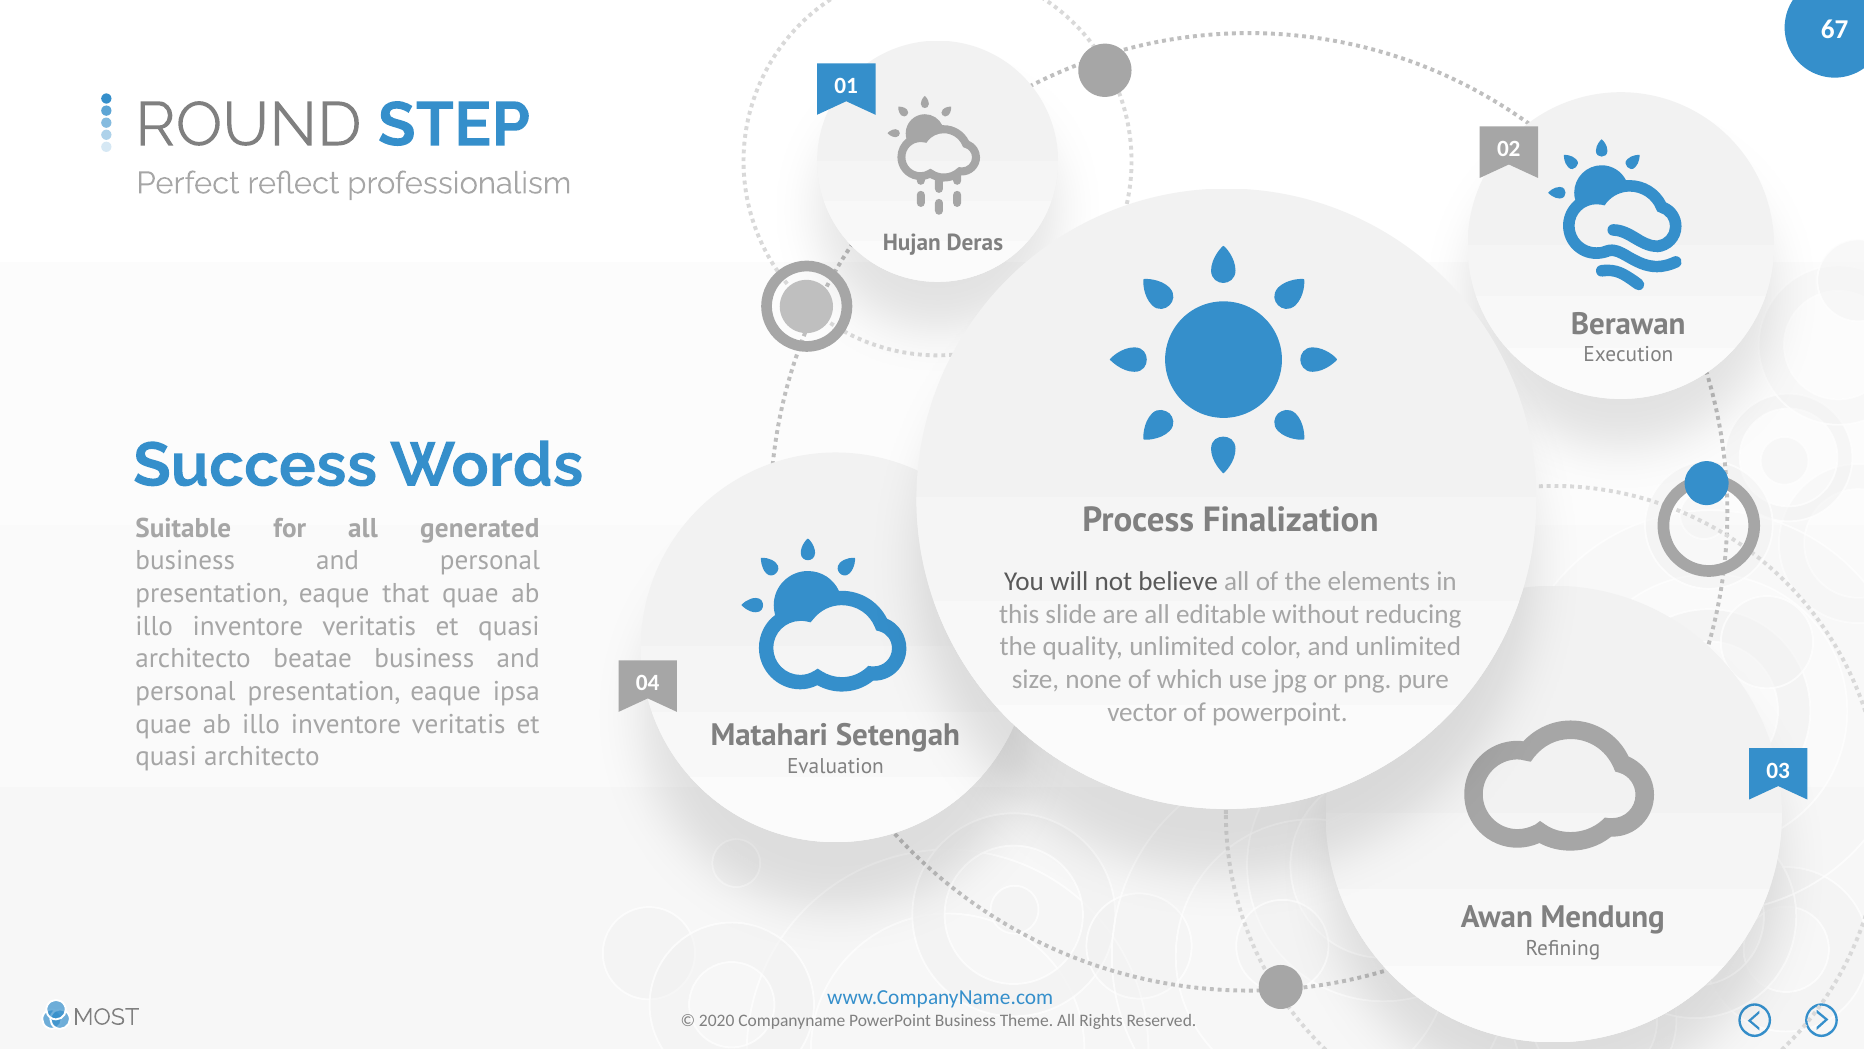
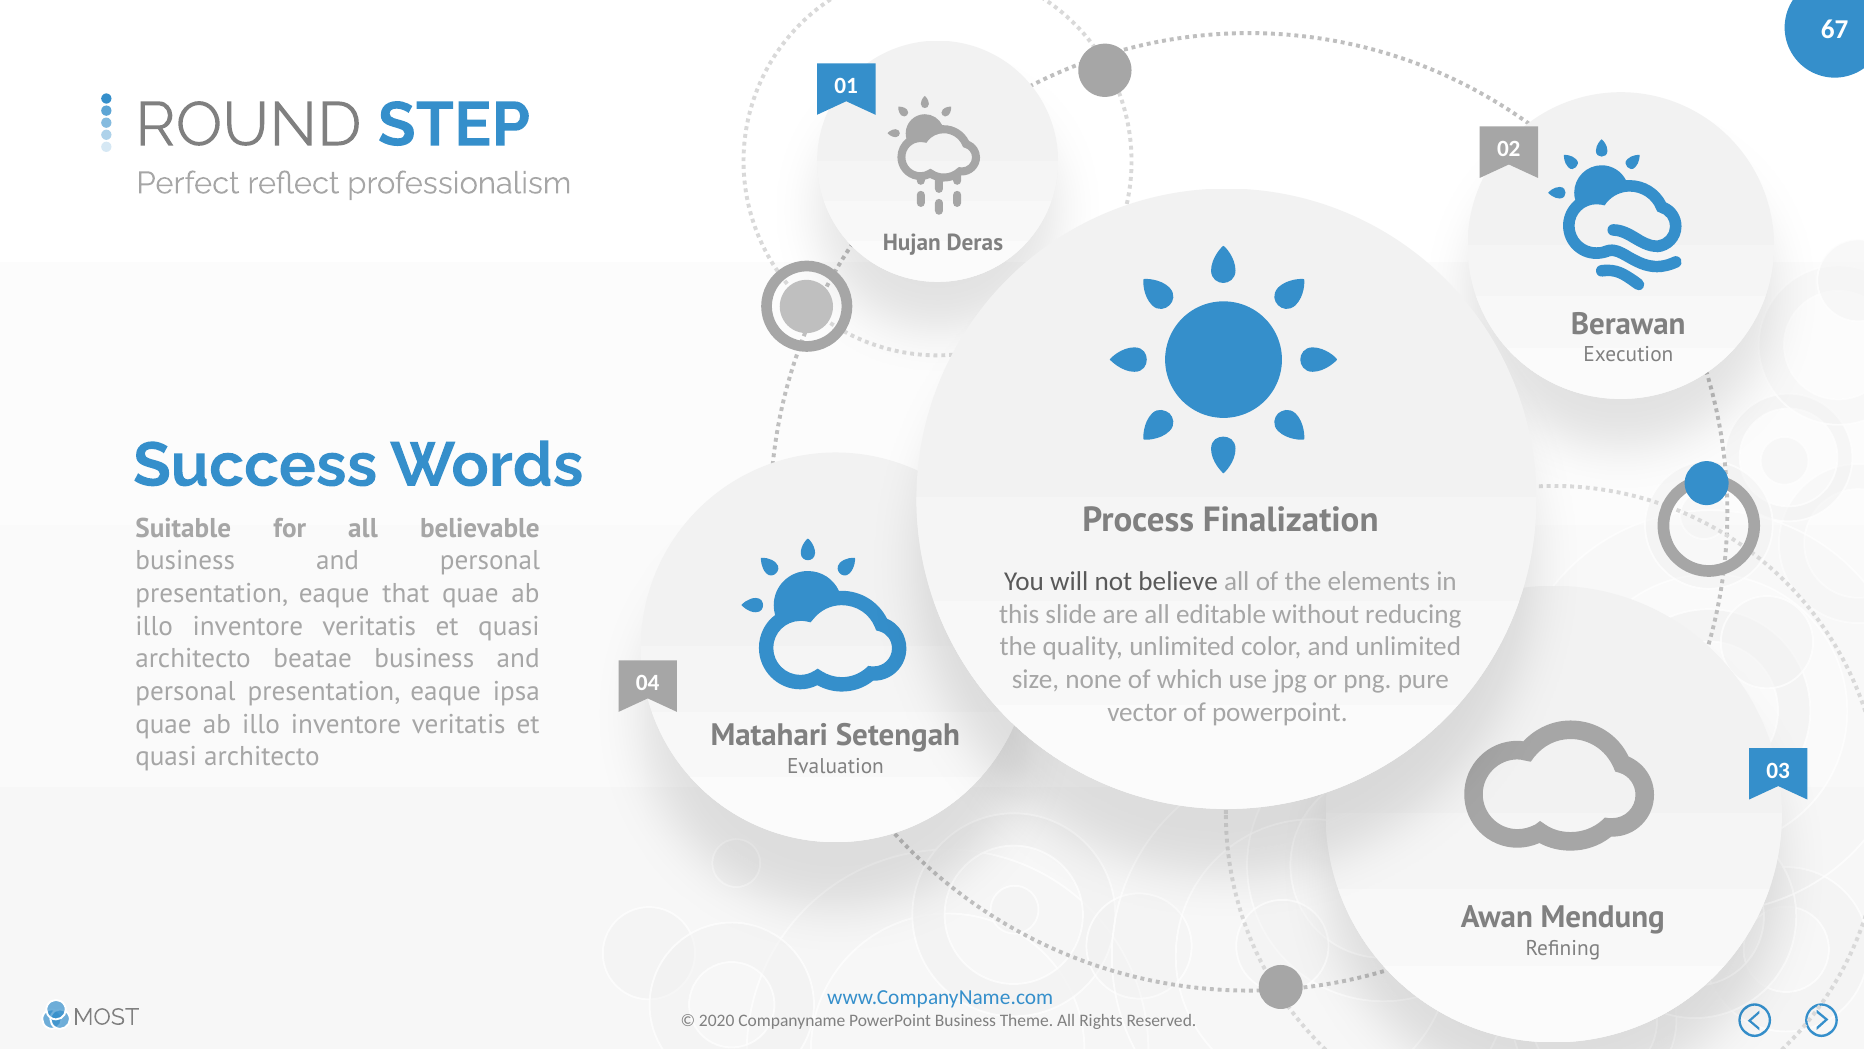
generated: generated -> believable
